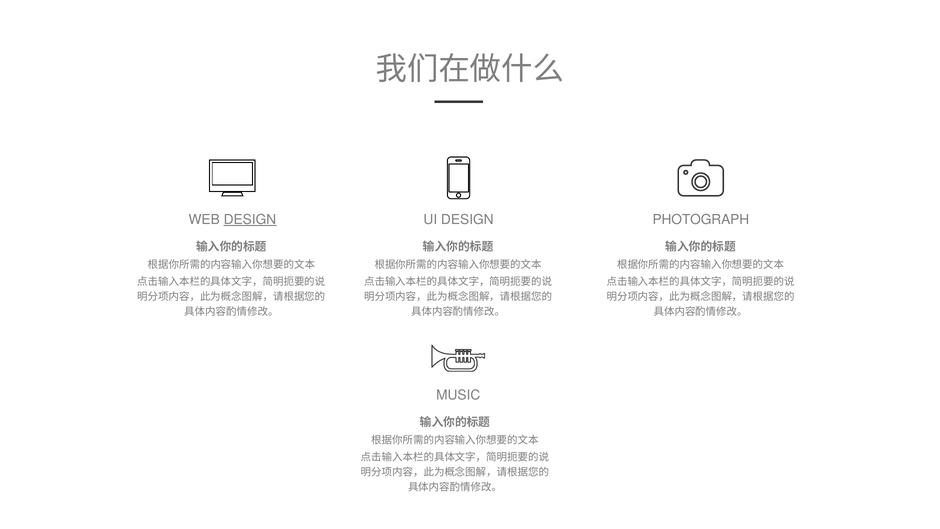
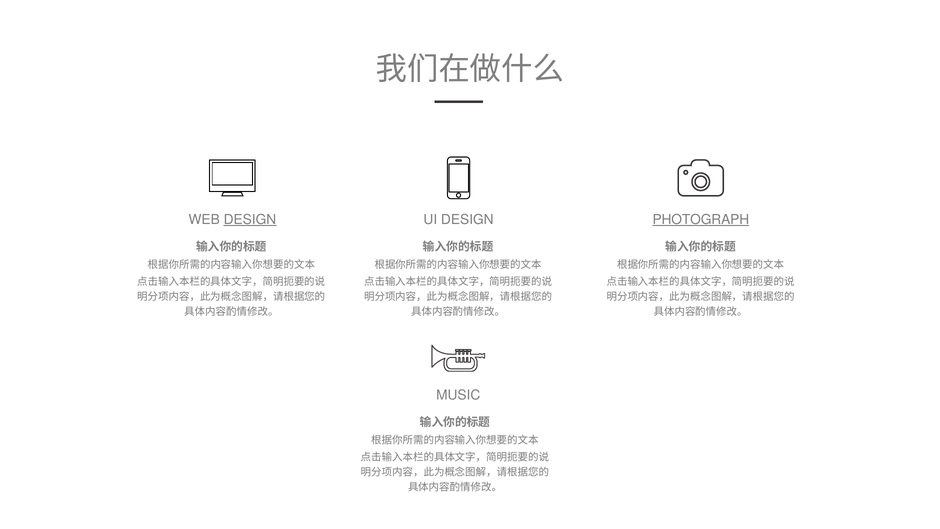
PHOTOGRAPH underline: none -> present
